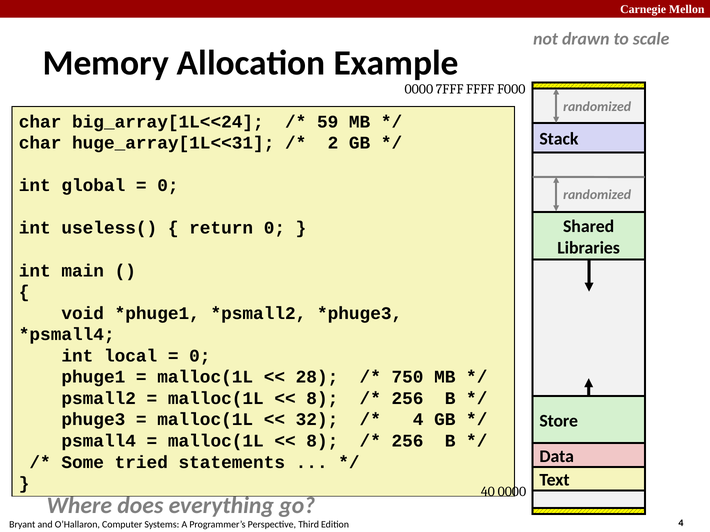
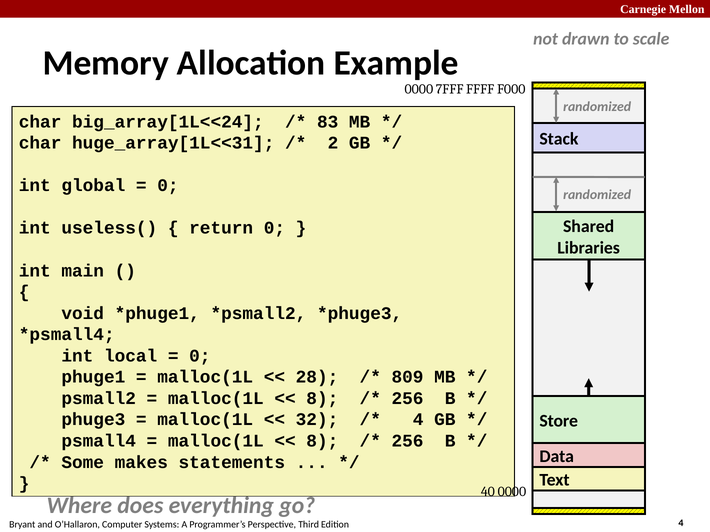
59: 59 -> 83
750: 750 -> 809
tried: tried -> makes
